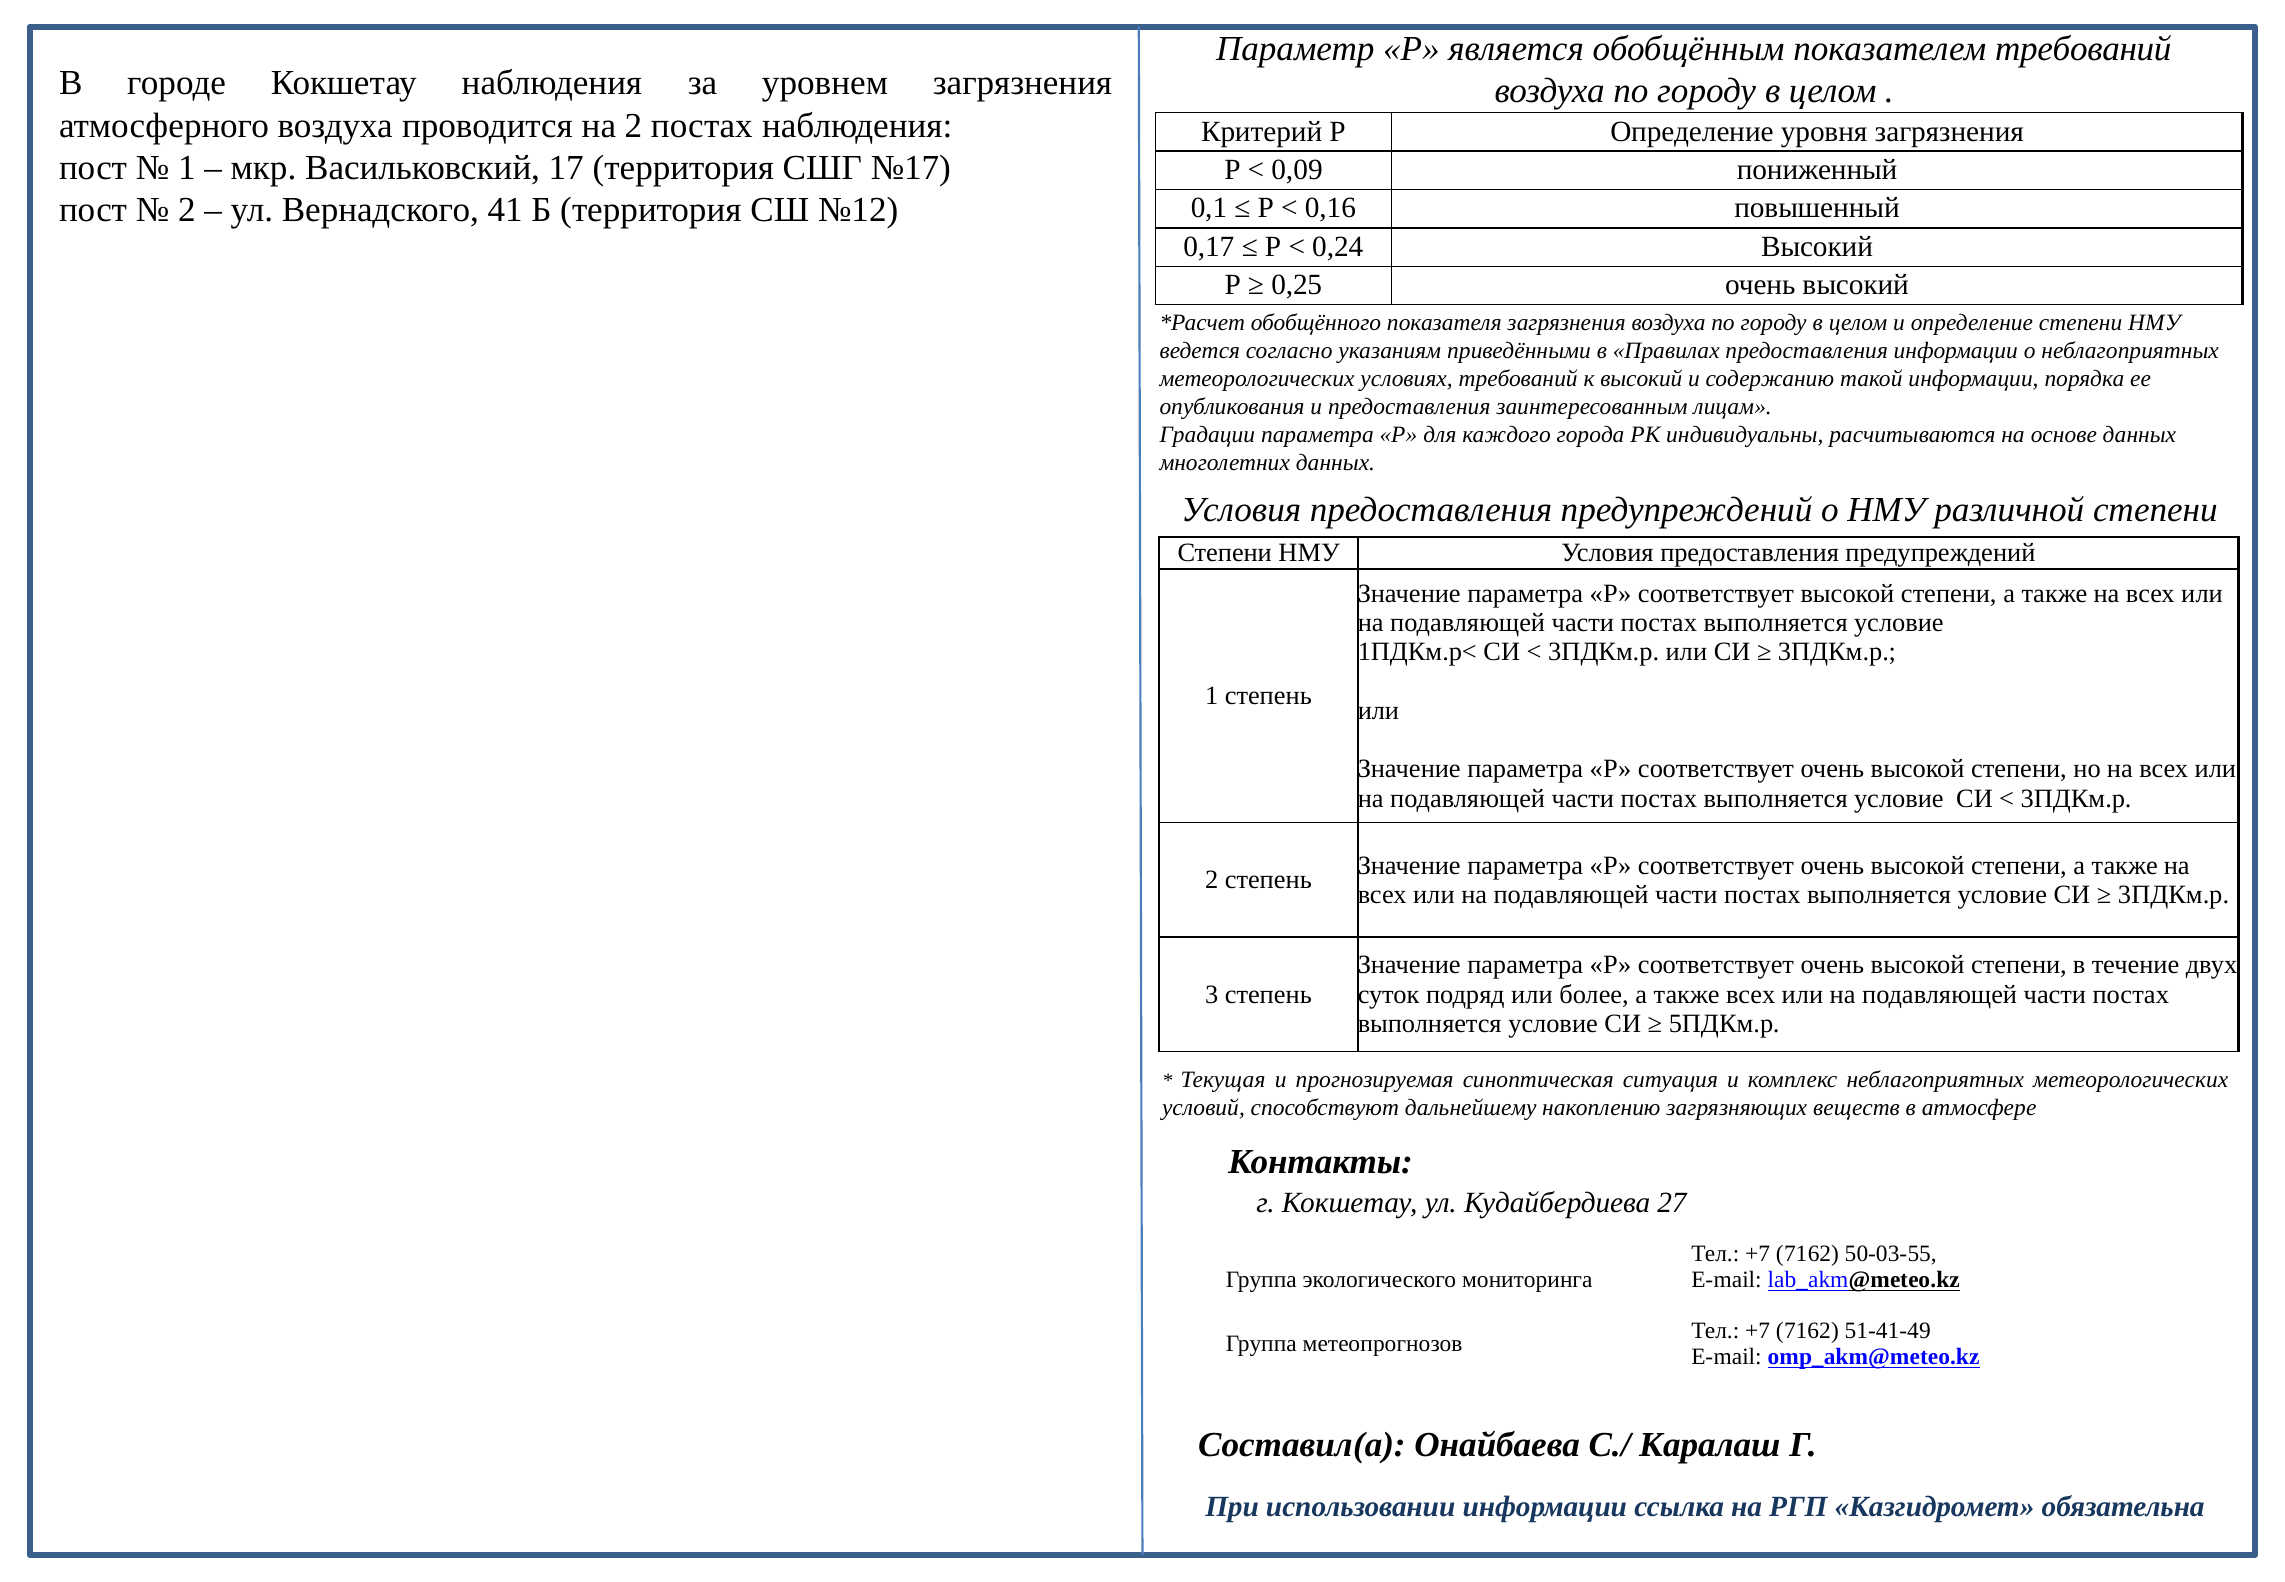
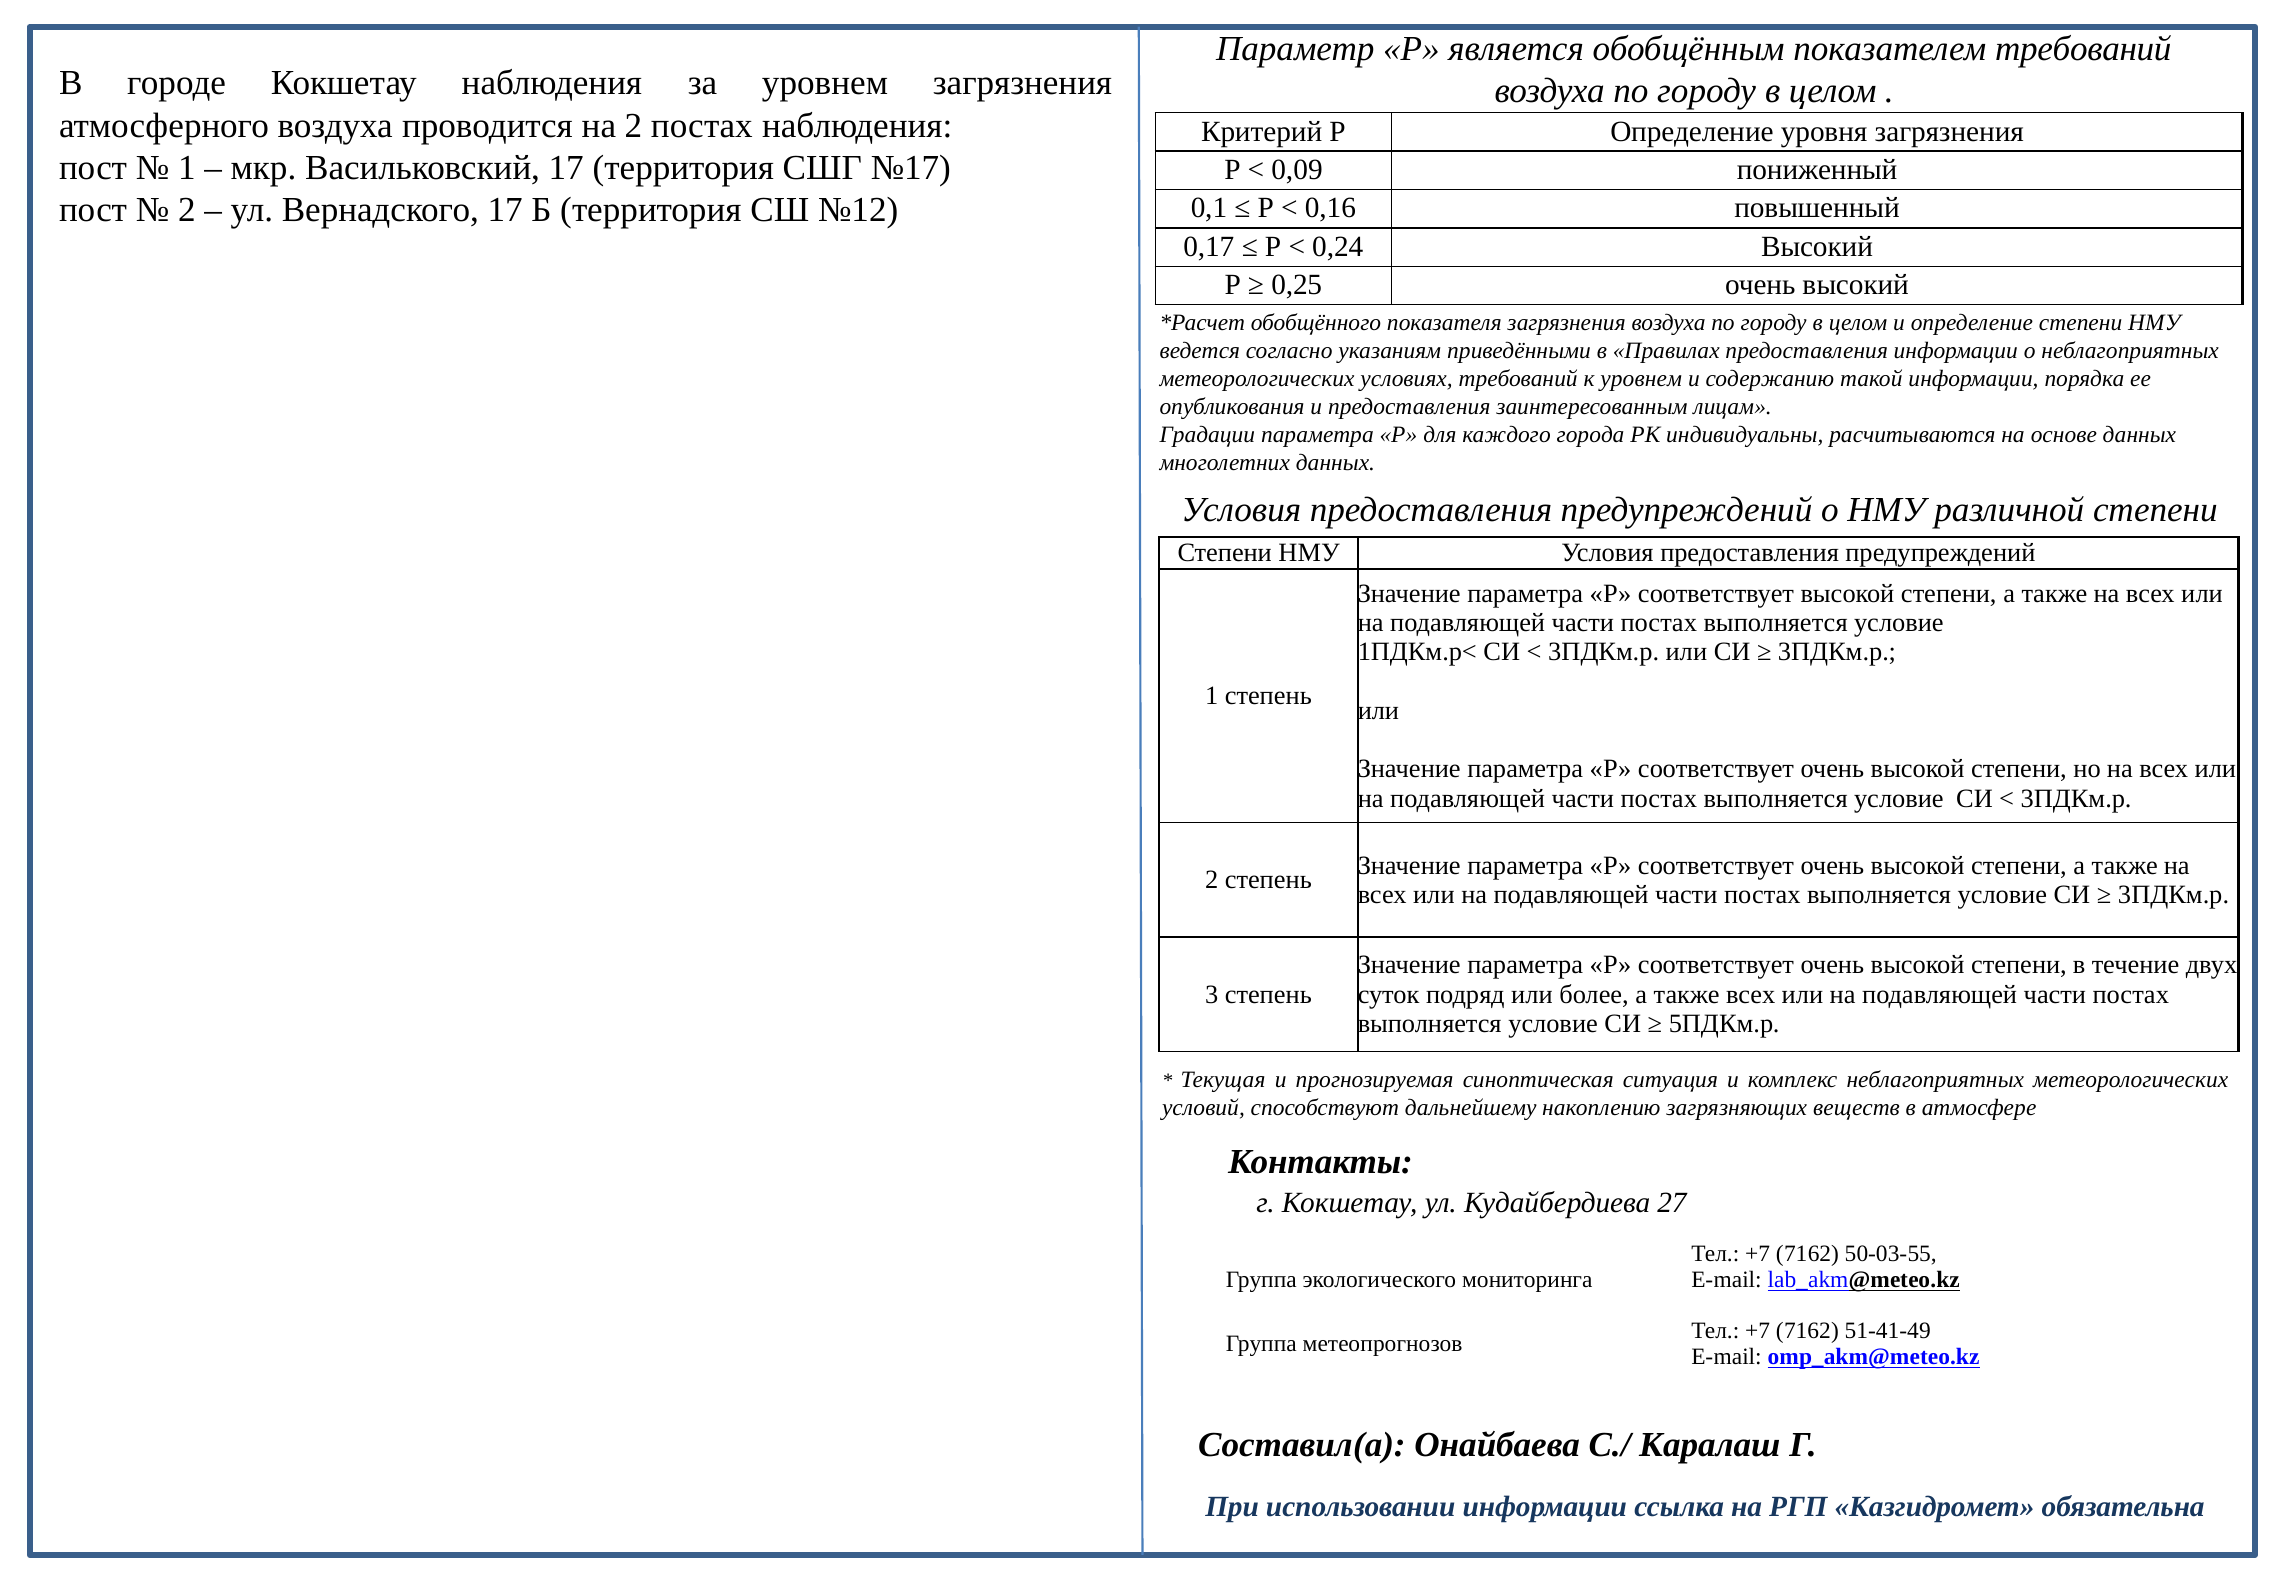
Вернадского 41: 41 -> 17
к высокий: высокий -> уровнем
